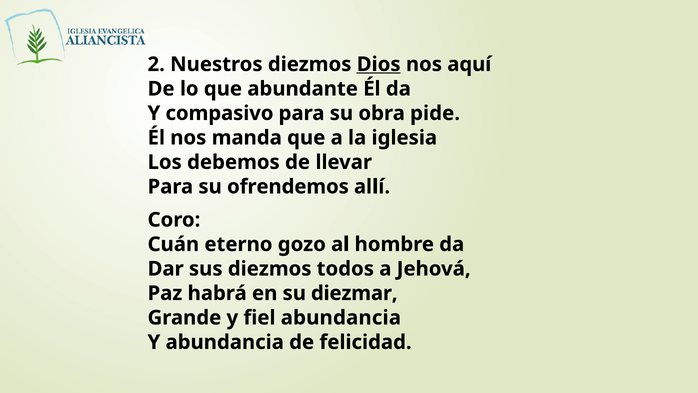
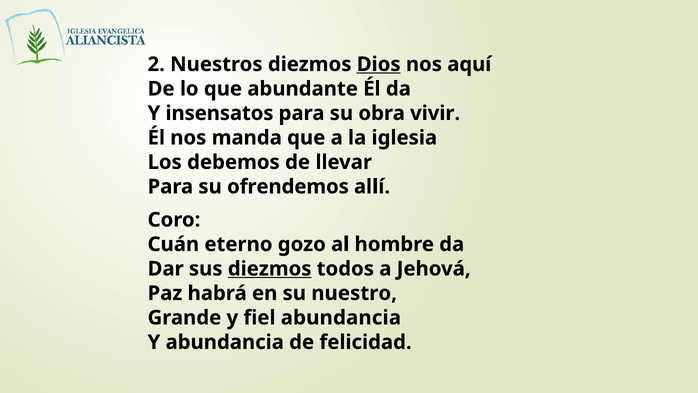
compasivo: compasivo -> insensatos
pide: pide -> vivir
diezmos at (270, 269) underline: none -> present
diezmar: diezmar -> nuestro
